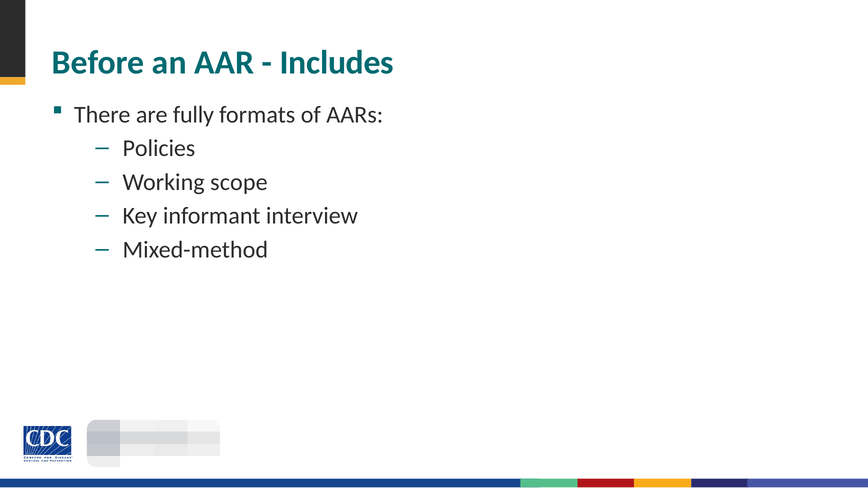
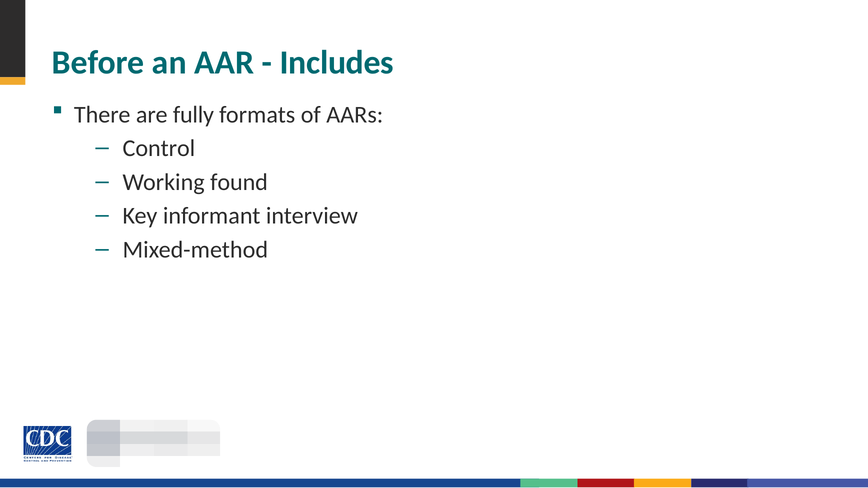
Policies: Policies -> Control
scope: scope -> found
